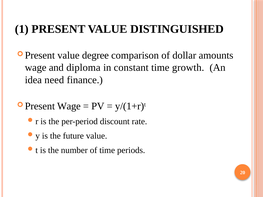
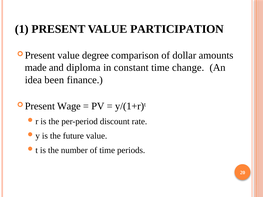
DISTINGUISHED: DISTINGUISHED -> PARTICIPATION
wage at (36, 68): wage -> made
growth: growth -> change
need: need -> been
